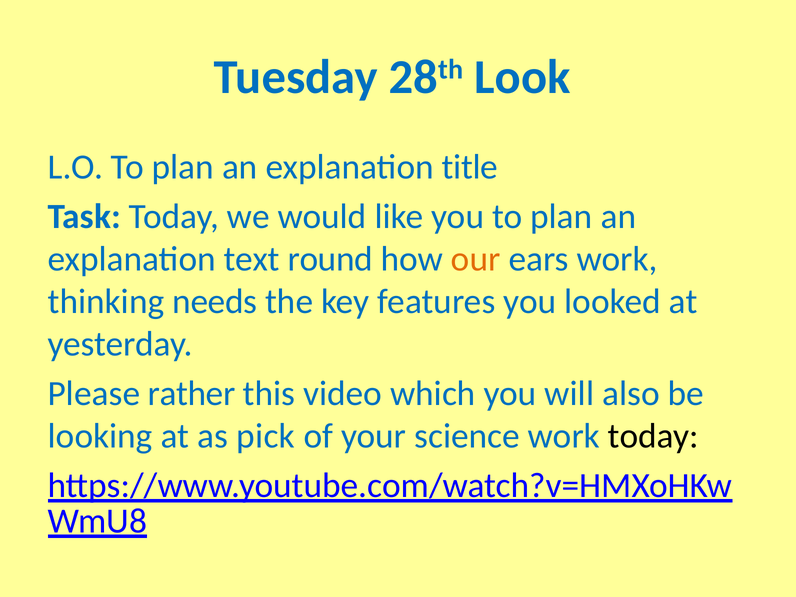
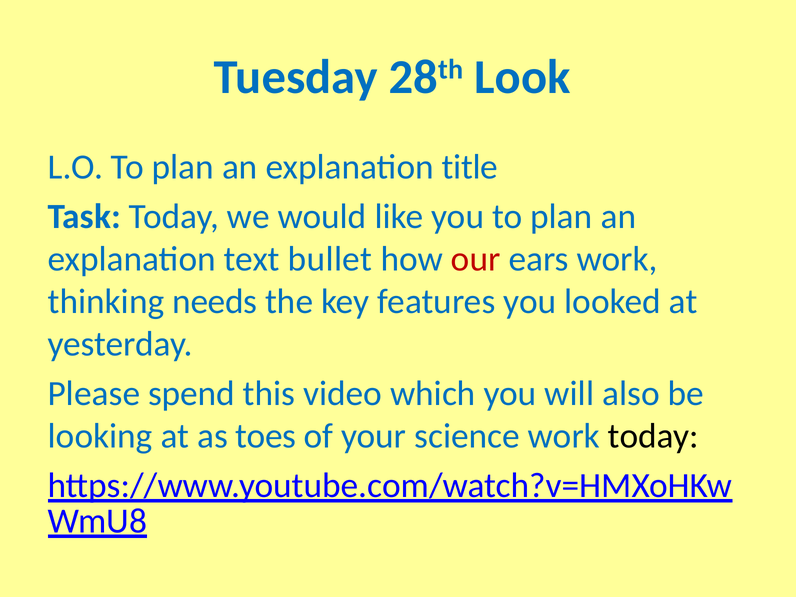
round: round -> bullet
our colour: orange -> red
rather: rather -> spend
pick: pick -> toes
